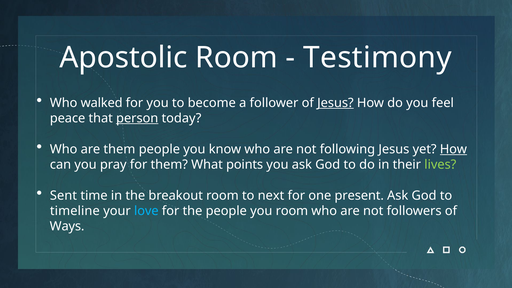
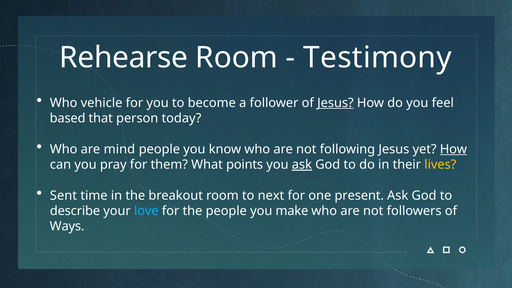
Apostolic: Apostolic -> Rehearse
walked: walked -> vehicle
peace: peace -> based
person underline: present -> none
are them: them -> mind
ask at (302, 165) underline: none -> present
lives colour: light green -> yellow
timeline: timeline -> describe
you room: room -> make
